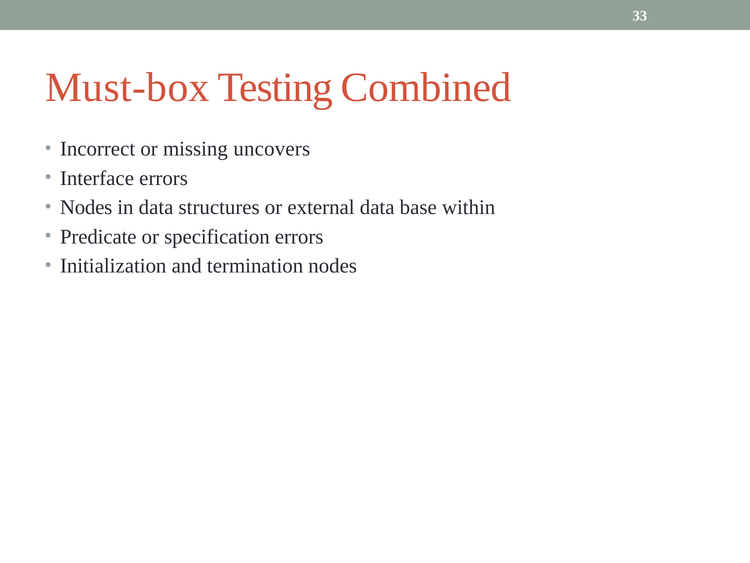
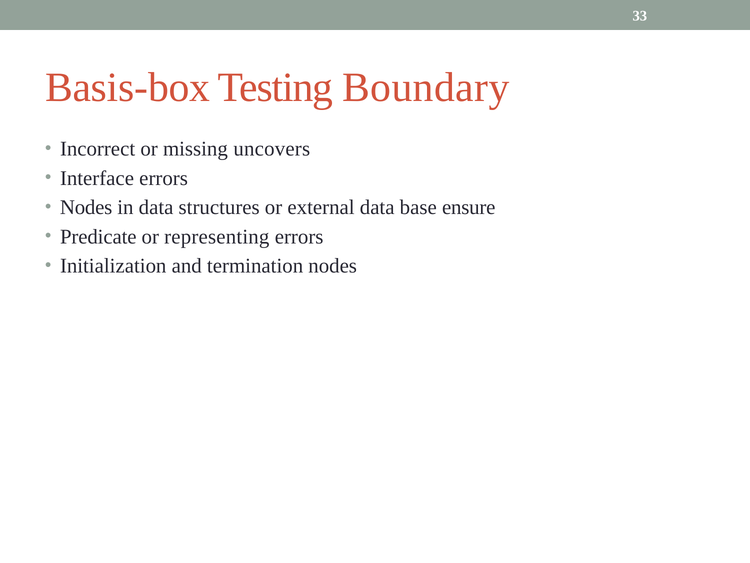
Must-box: Must-box -> Basis-box
Combined: Combined -> Boundary
within: within -> ensure
specification: specification -> representing
